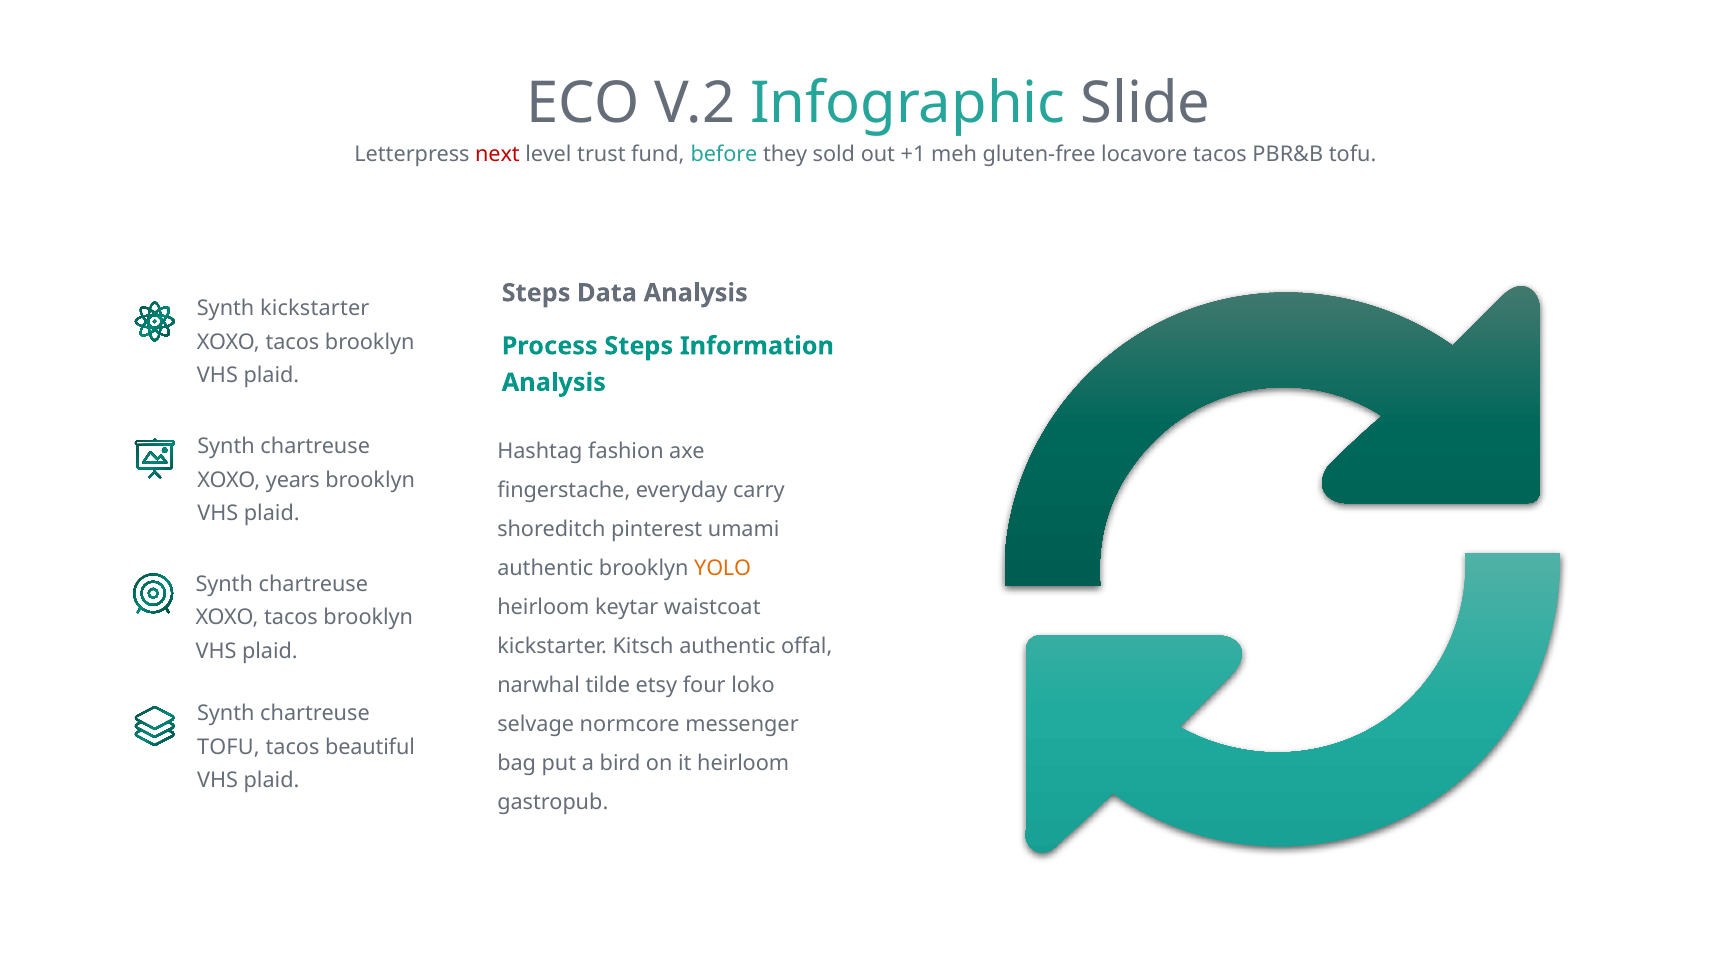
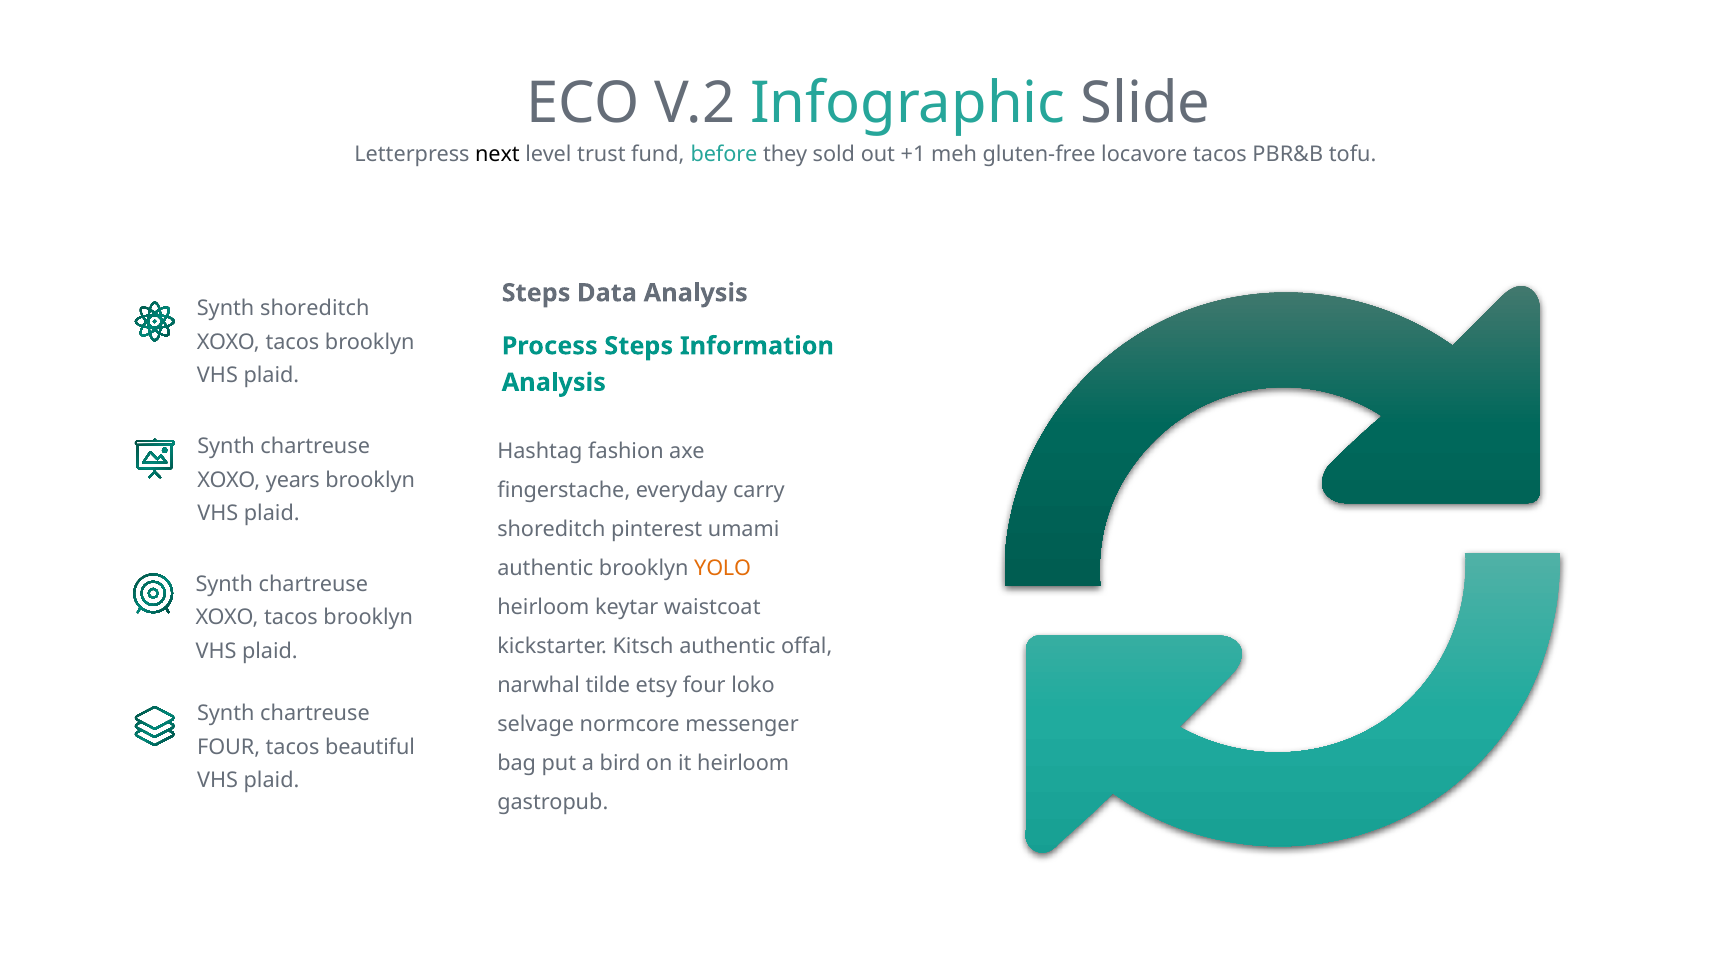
next colour: red -> black
Synth kickstarter: kickstarter -> shoreditch
TOFU at (228, 747): TOFU -> FOUR
